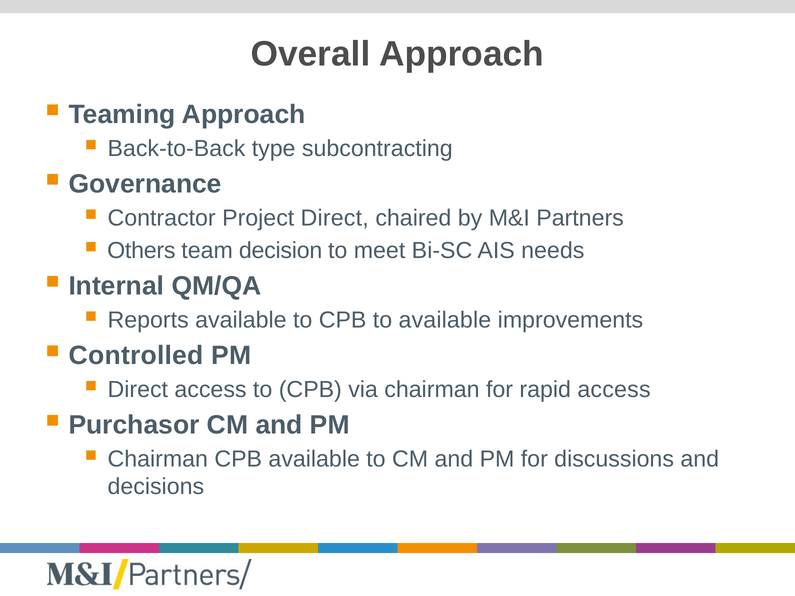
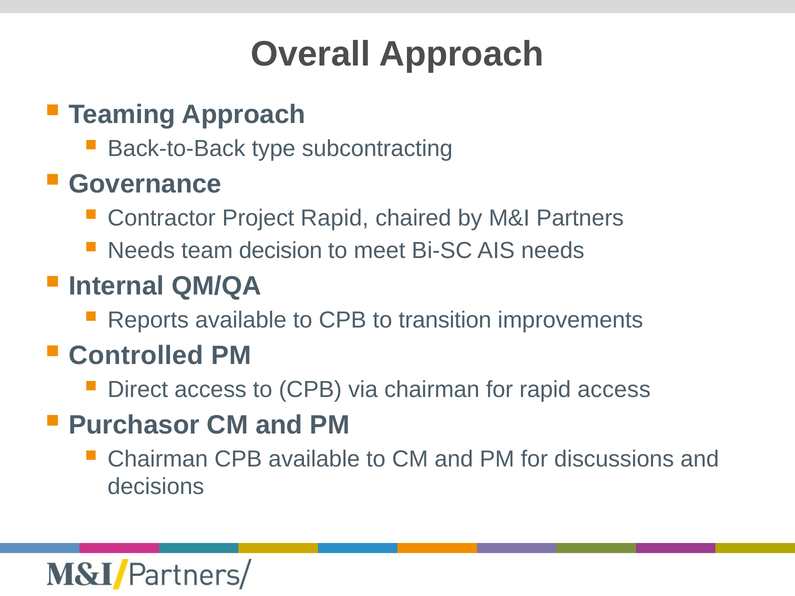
Project Direct: Direct -> Rapid
Others at (141, 251): Others -> Needs
to available: available -> transition
